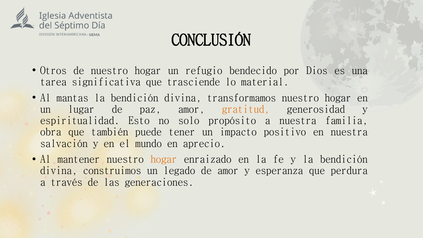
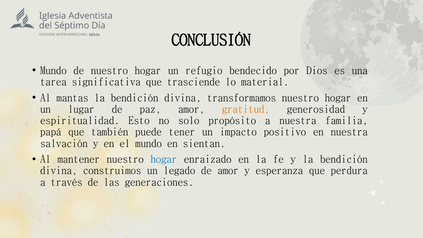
Otros at (53, 71): Otros -> Mundo
obra: obra -> papá
aprecio: aprecio -> sientan
hogar at (164, 159) colour: orange -> blue
